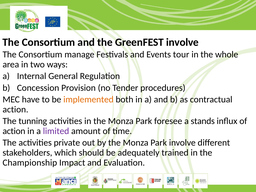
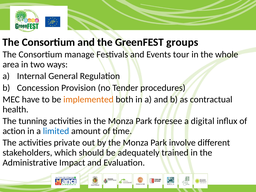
GreenFEST involve: involve -> groups
action at (15, 109): action -> health
stands: stands -> digital
limited colour: purple -> blue
Championship: Championship -> Administrative
